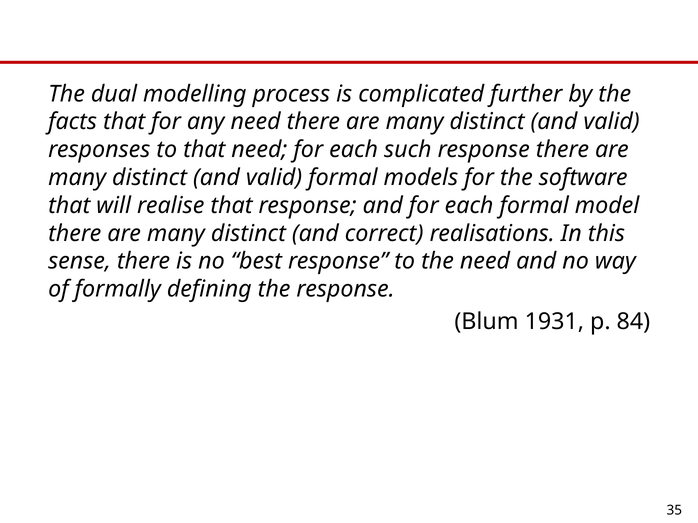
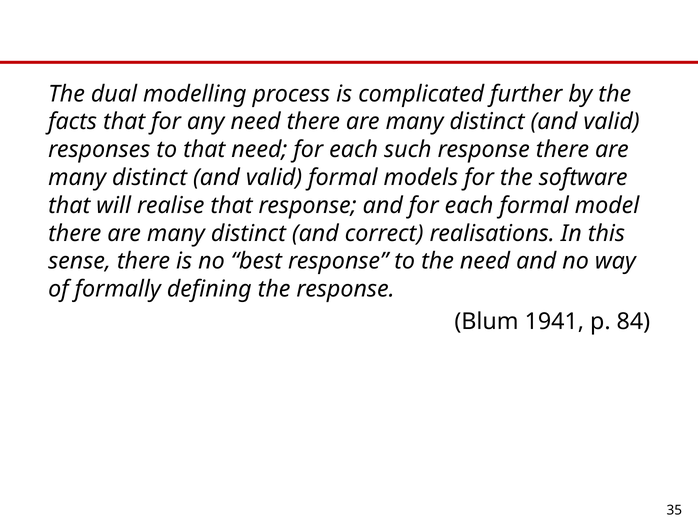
1931: 1931 -> 1941
